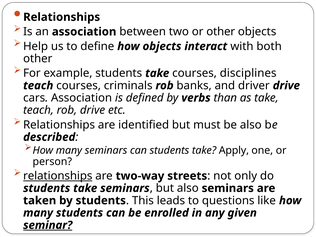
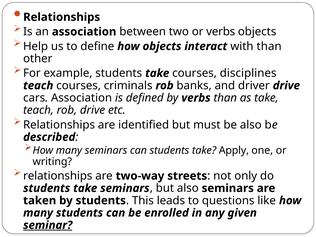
or other: other -> verbs
with both: both -> than
person: person -> writing
relationships at (58, 176) underline: present -> none
